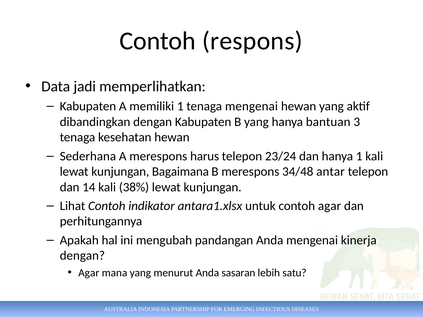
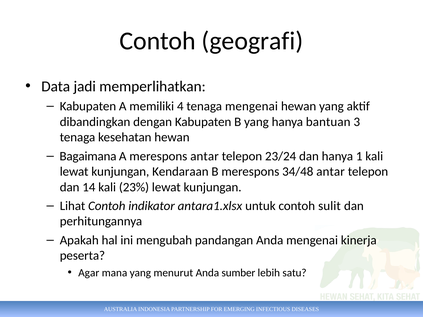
respons: respons -> geografi
memiliki 1: 1 -> 4
Sederhana: Sederhana -> Bagaimana
merespons harus: harus -> antar
Bagaimana: Bagaimana -> Kendaraan
38%: 38% -> 23%
contoh agar: agar -> sulit
dengan at (82, 256): dengan -> peserta
sasaran: sasaran -> sumber
